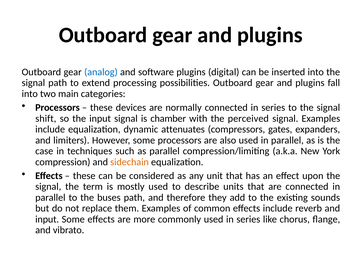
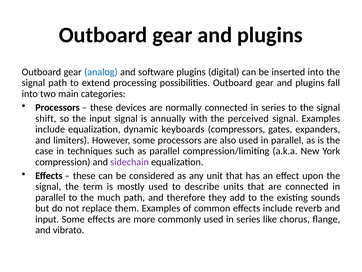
chamber: chamber -> annually
attenuates: attenuates -> keyboards
sidechain colour: orange -> purple
buses: buses -> much
